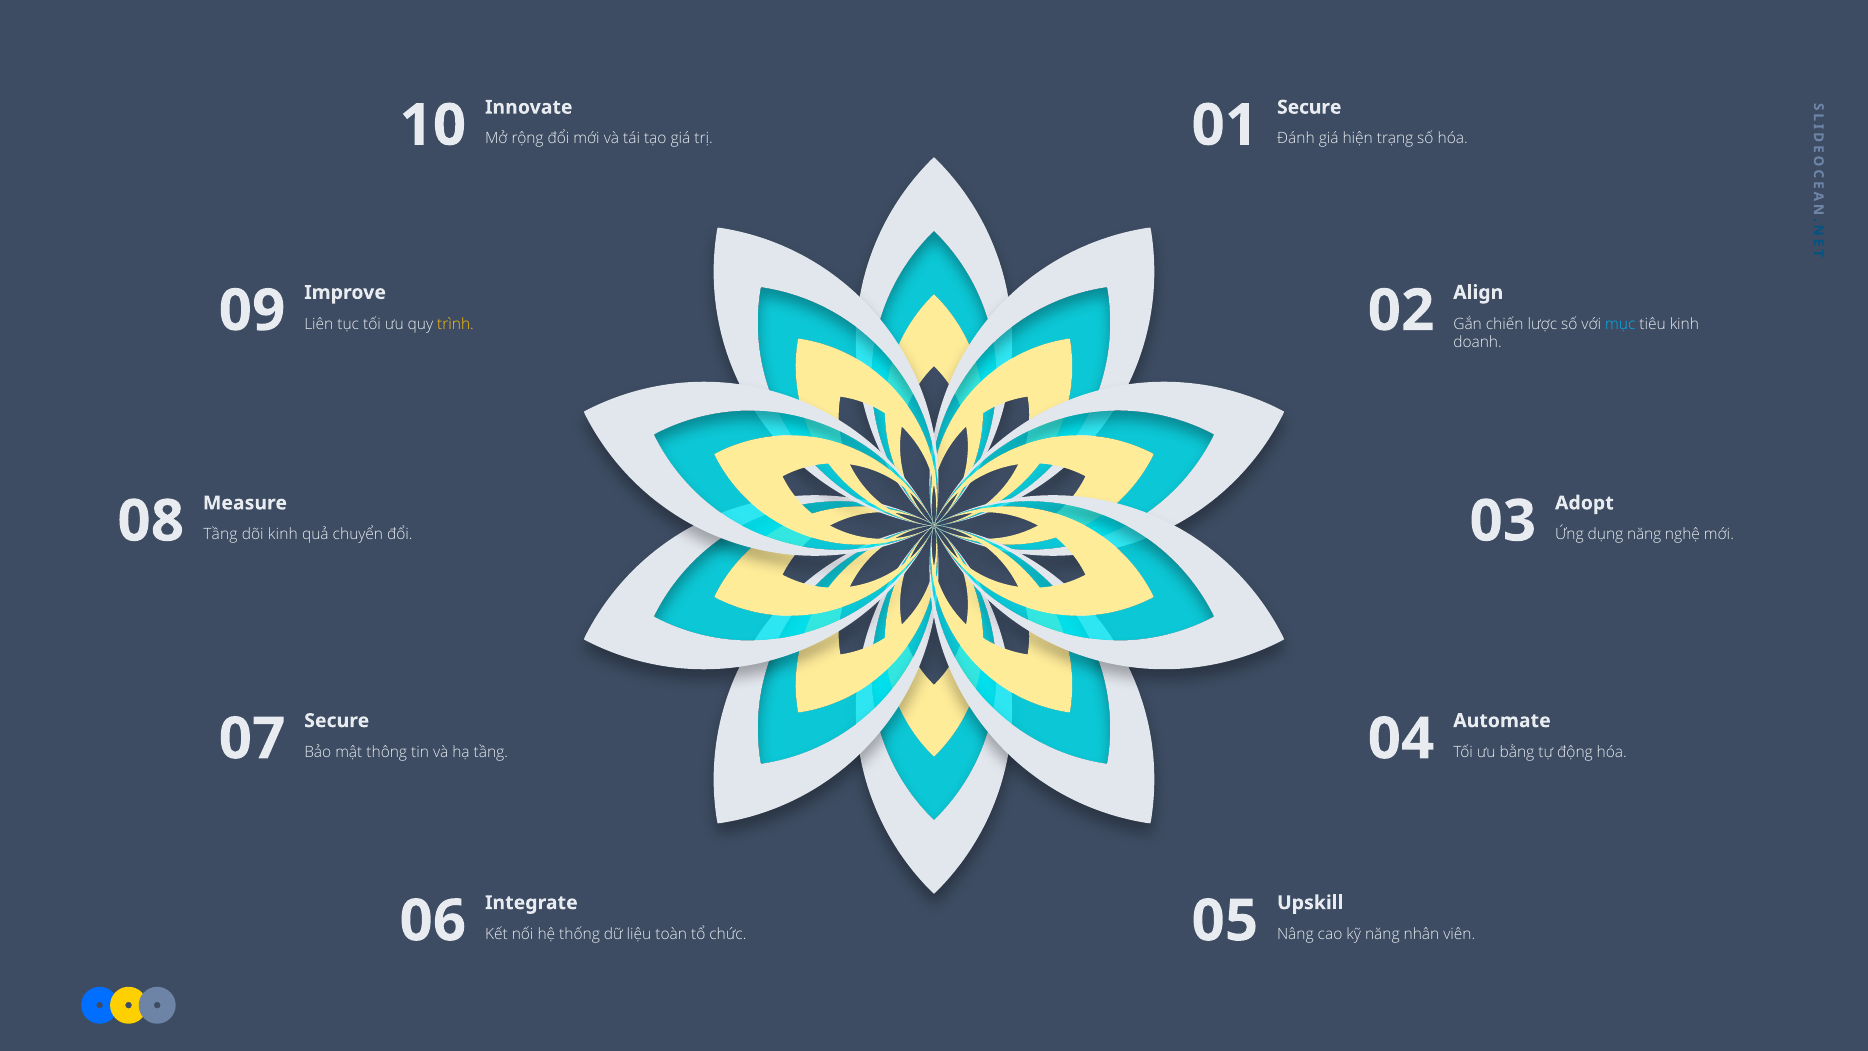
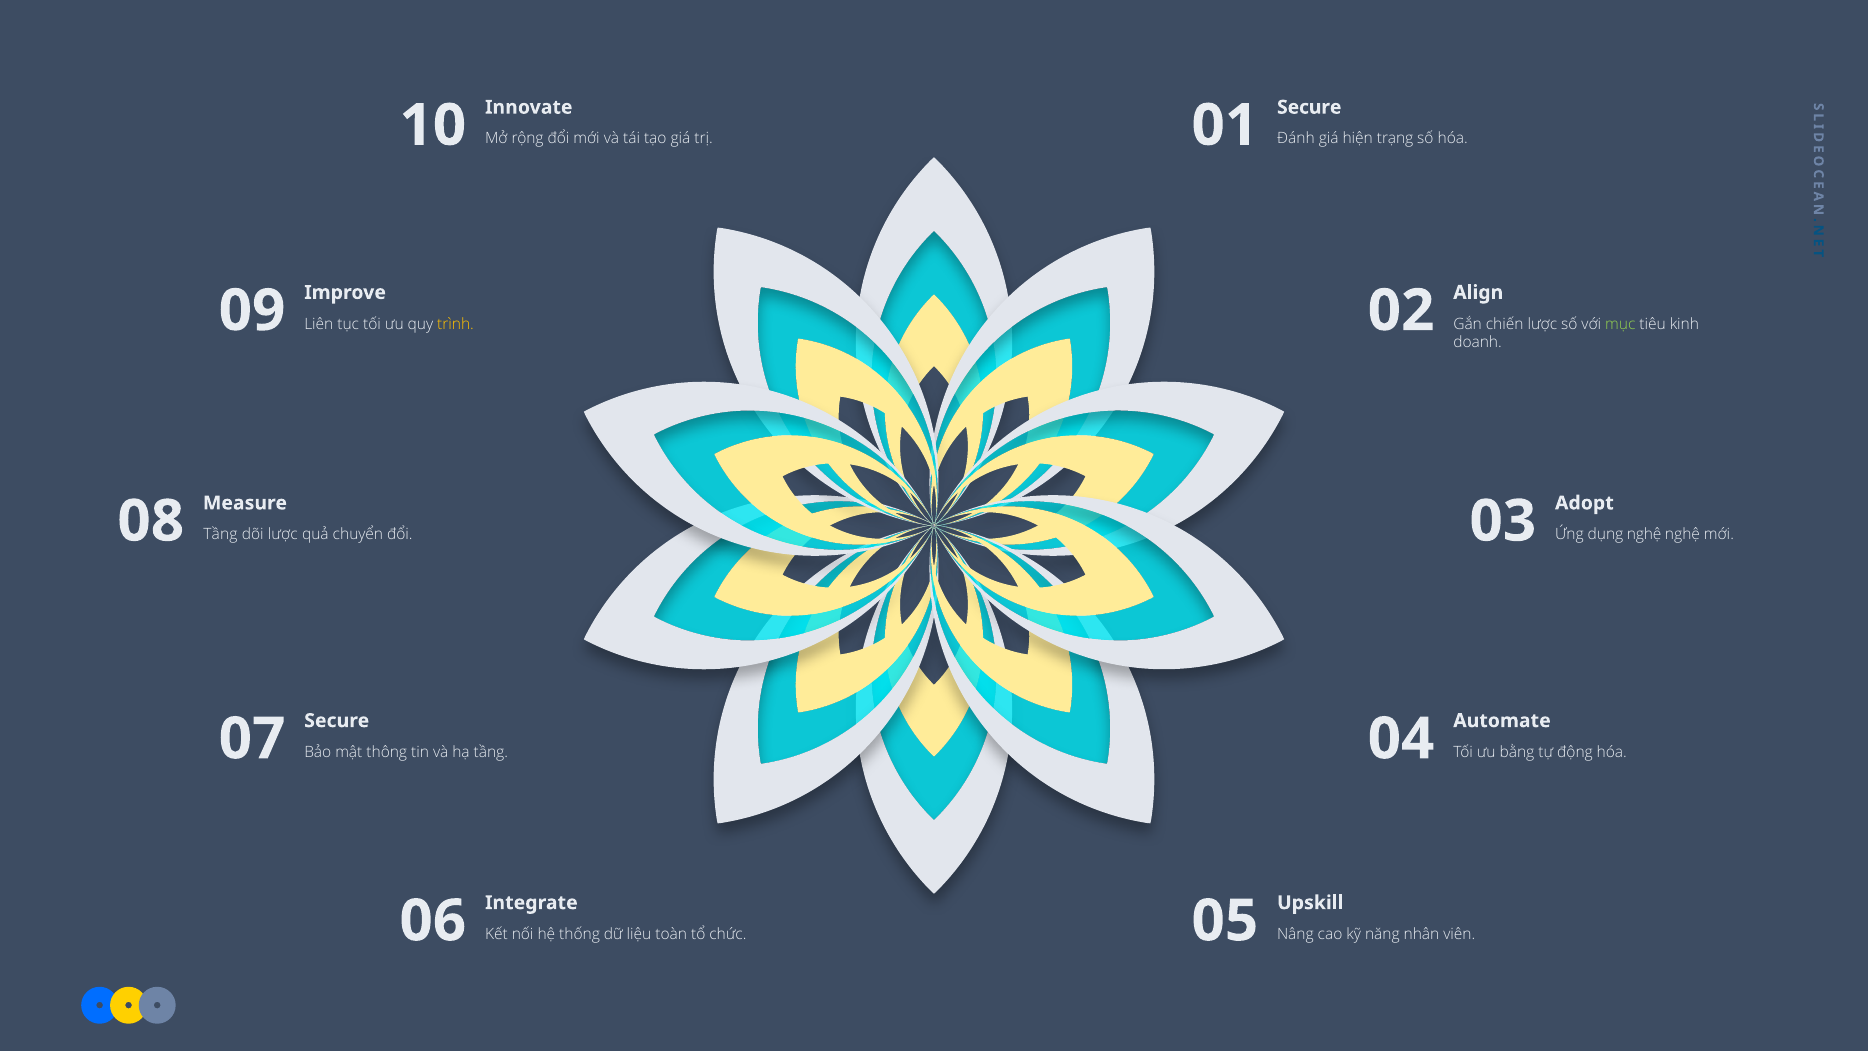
mục colour: light blue -> light green
dõi kinh: kinh -> lược
dụng năng: năng -> nghệ
